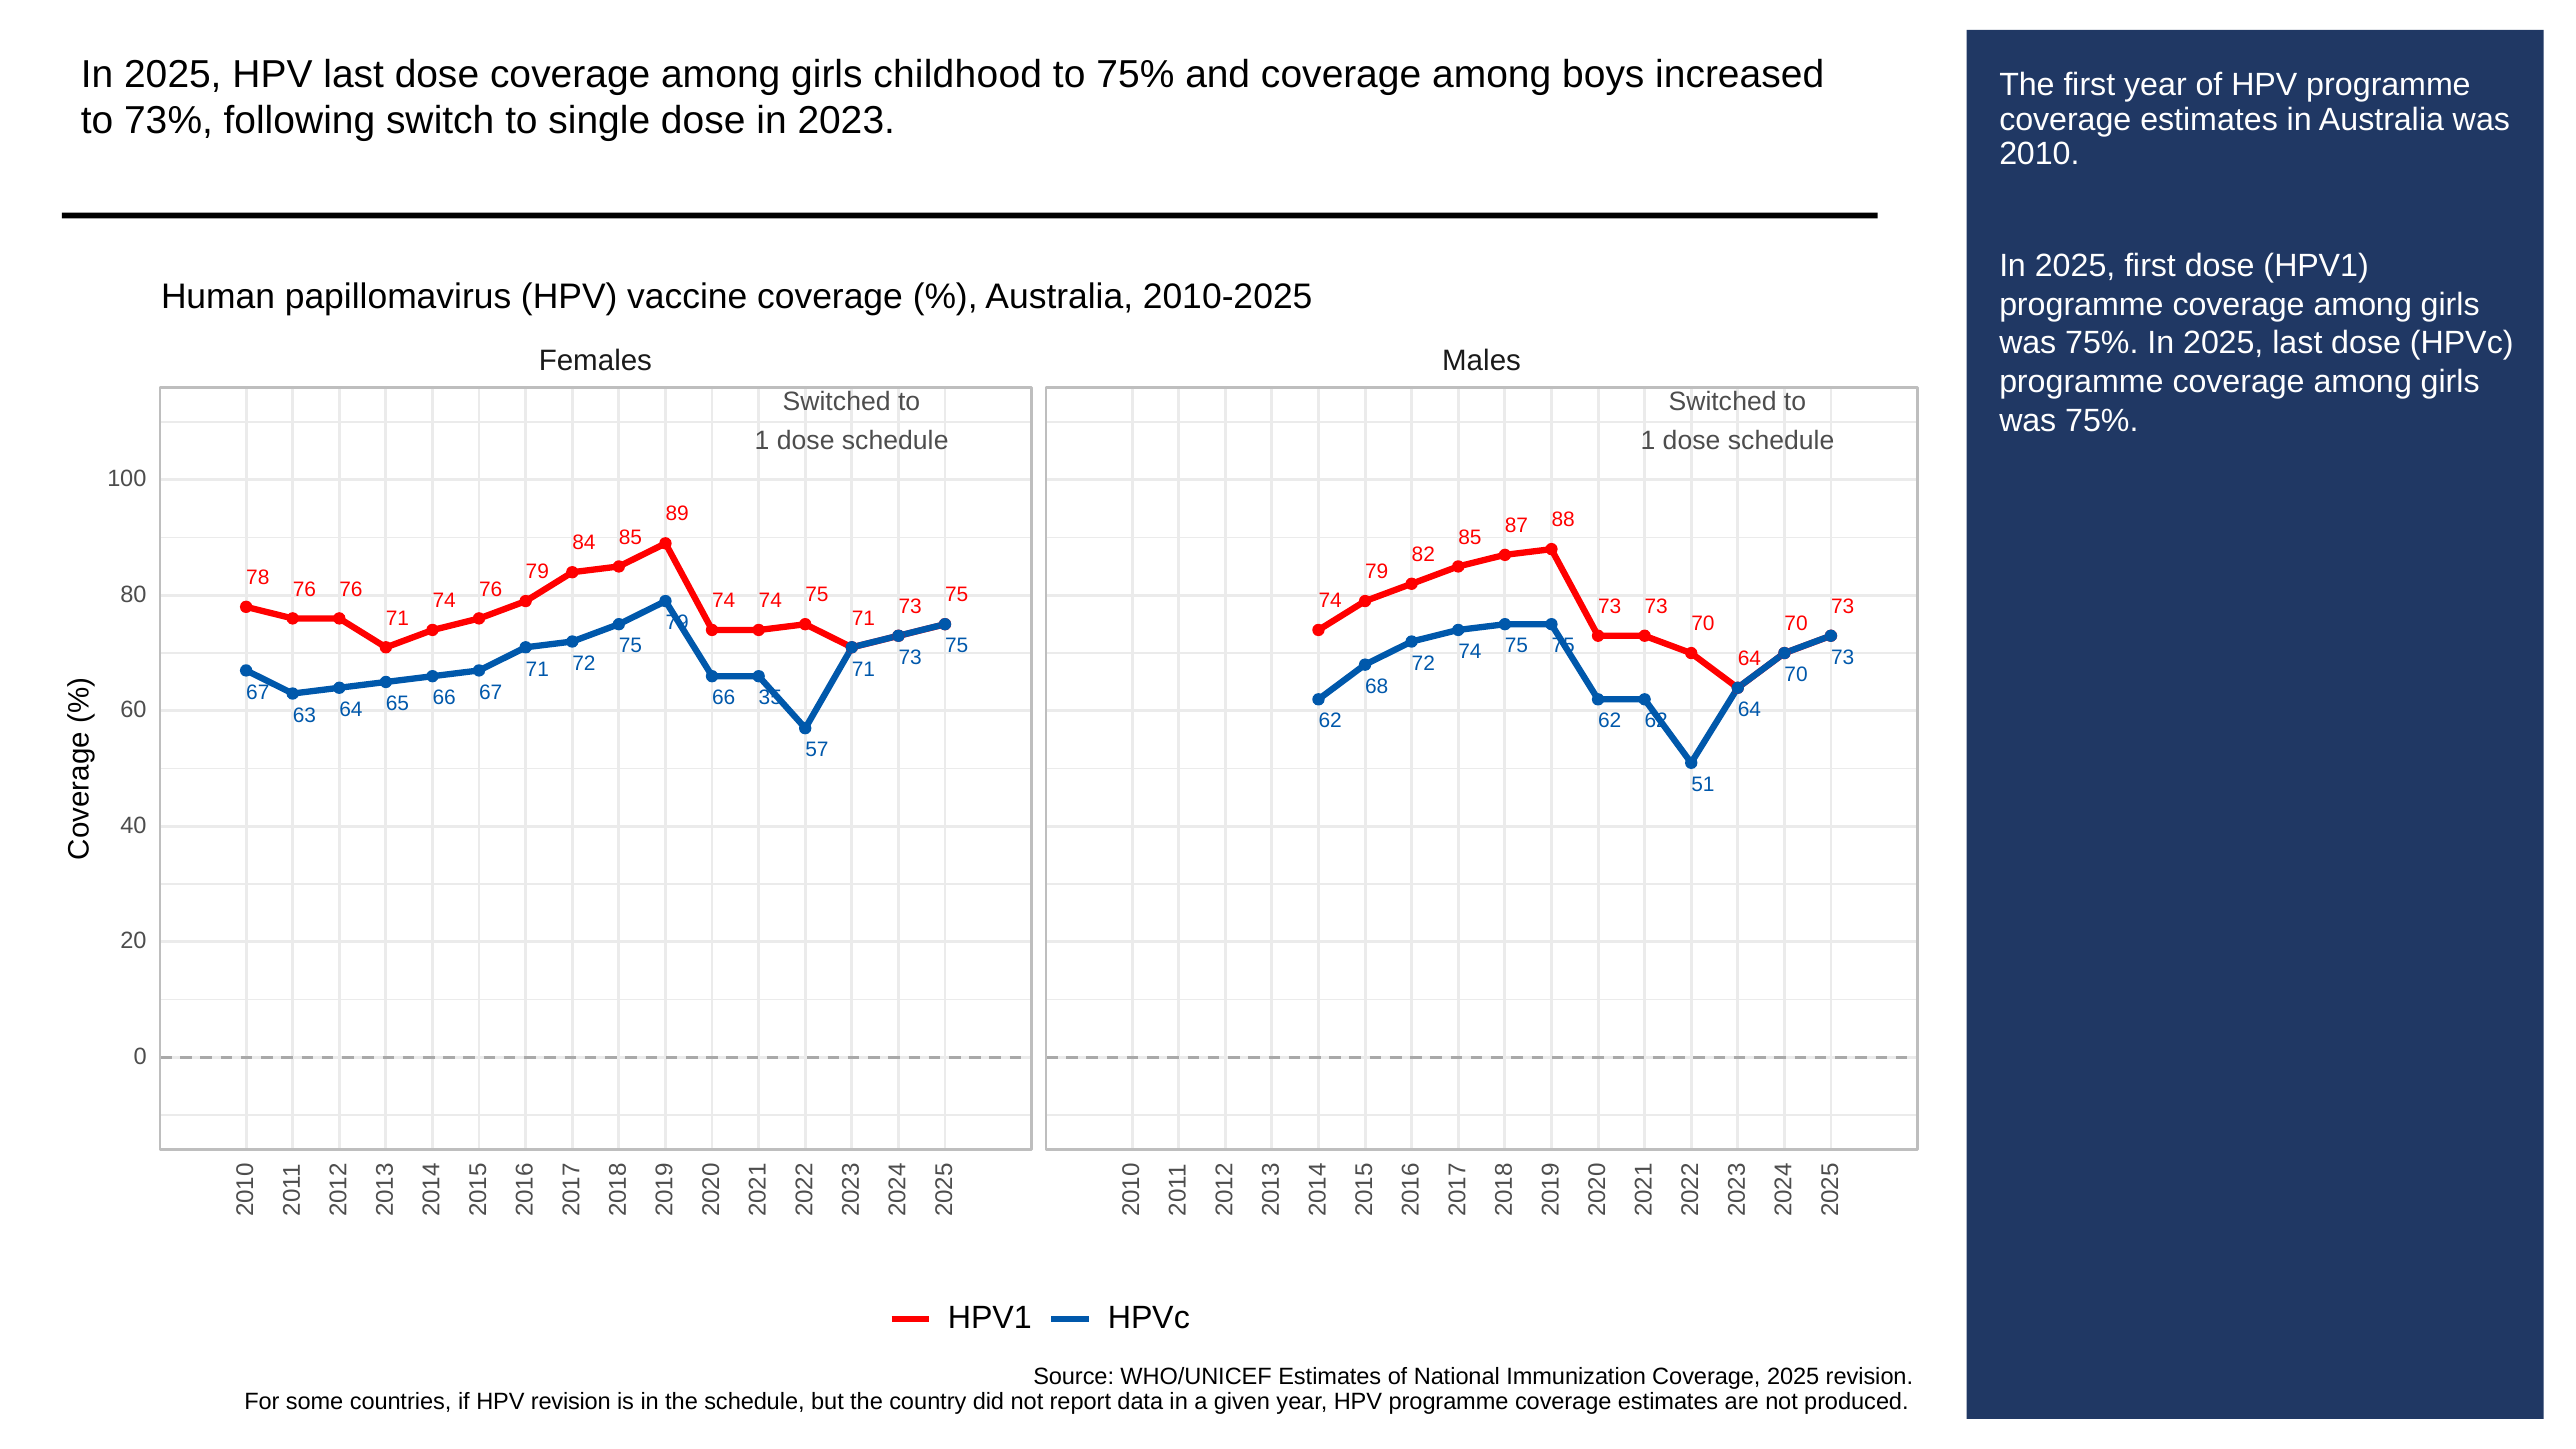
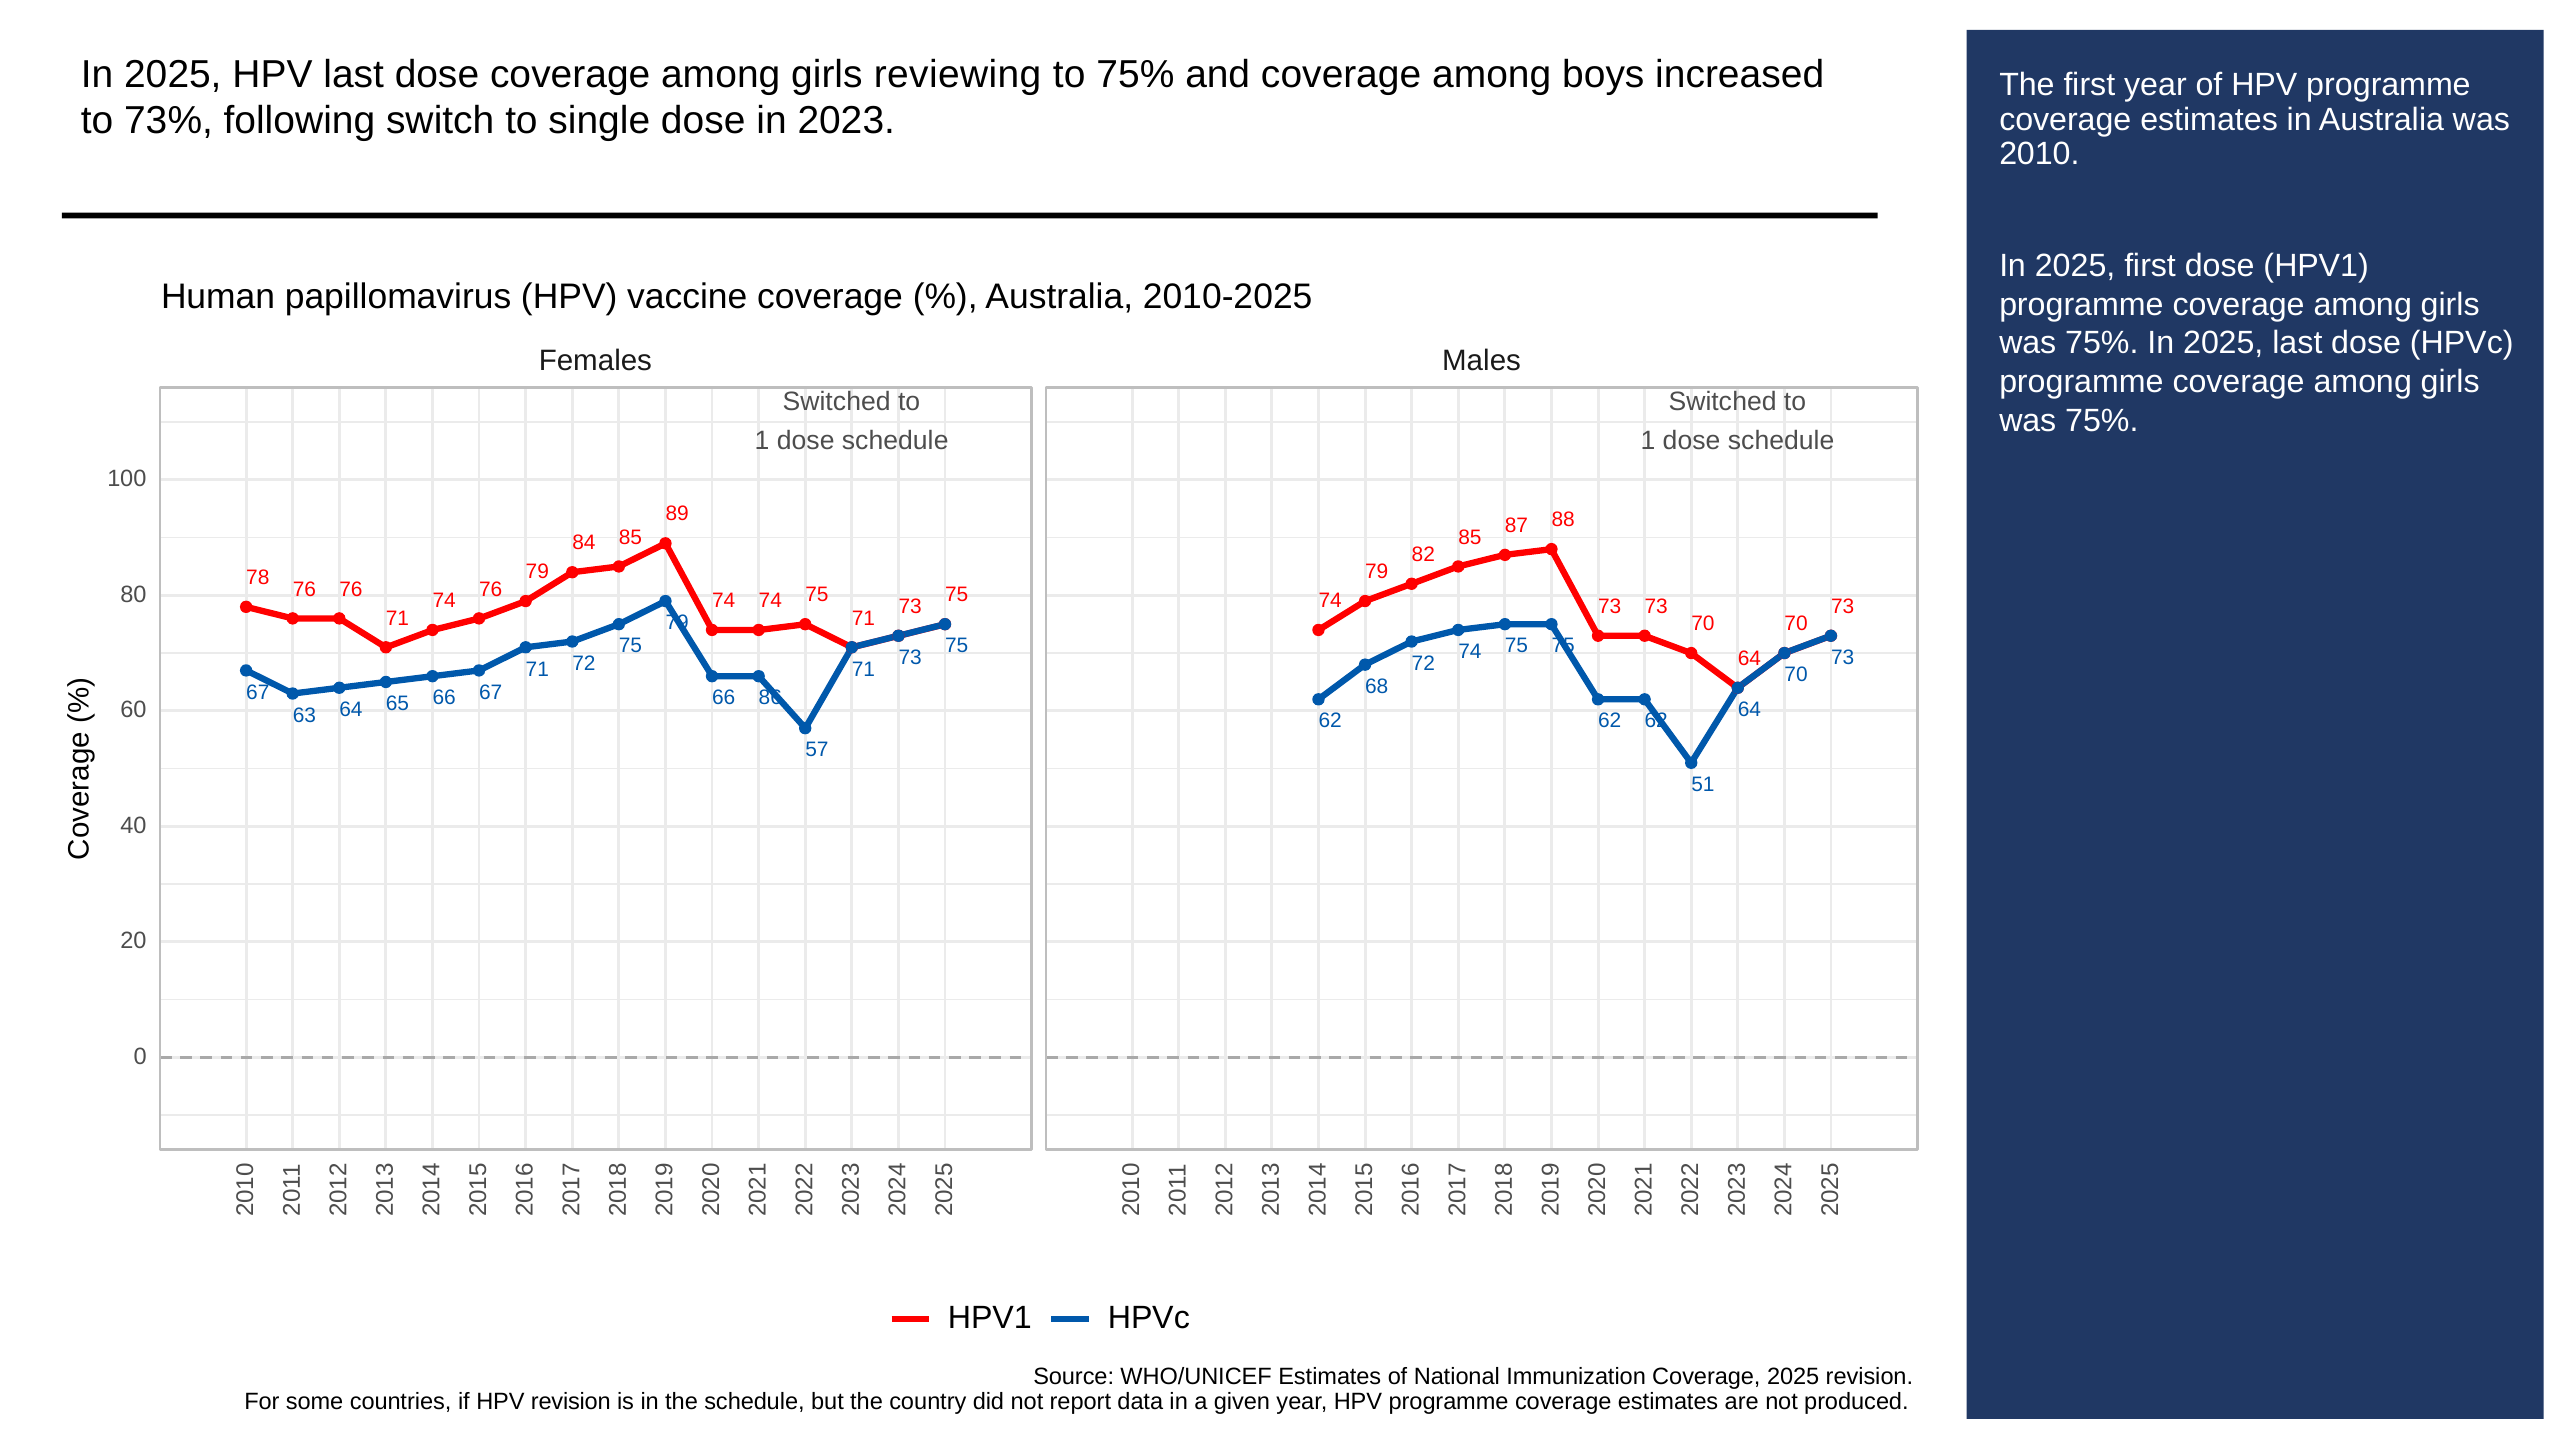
childhood: childhood -> reviewing
35: 35 -> 86
